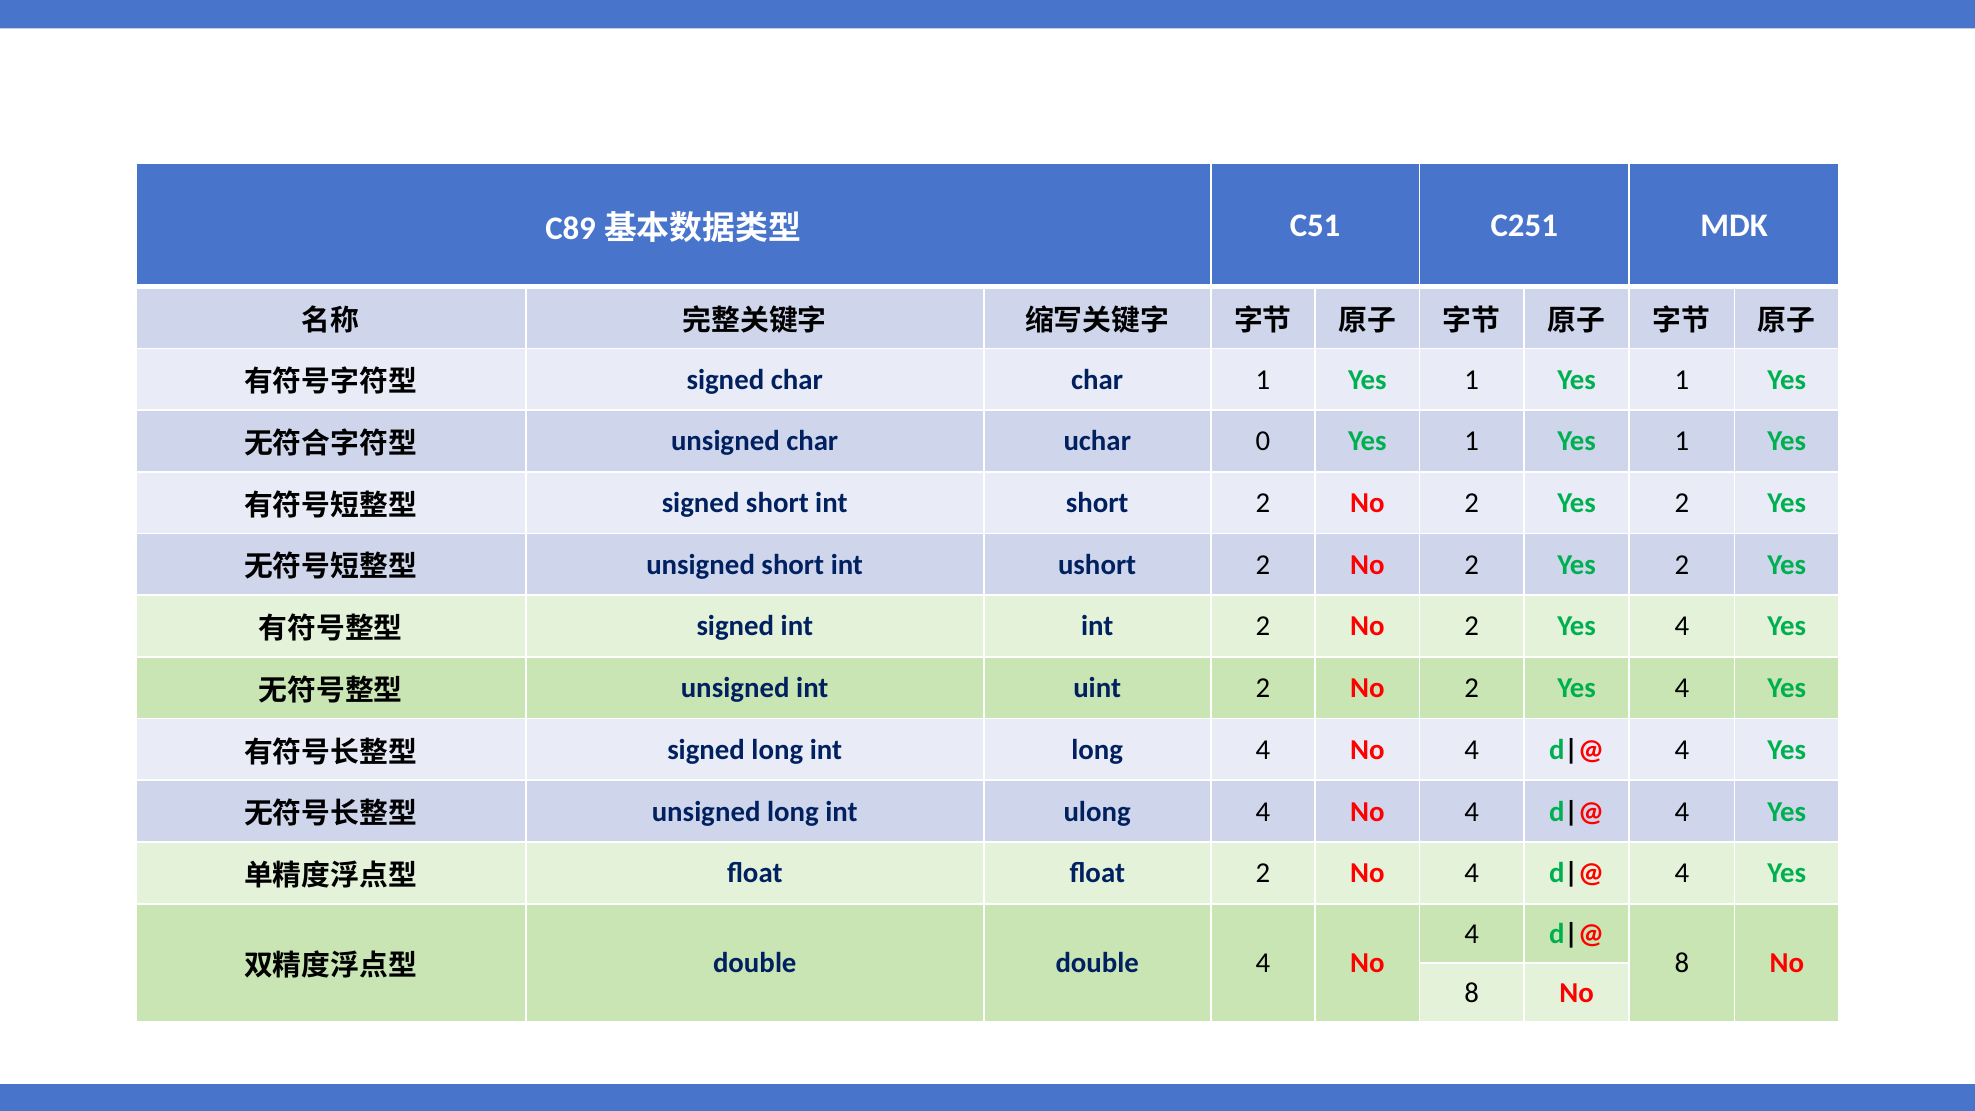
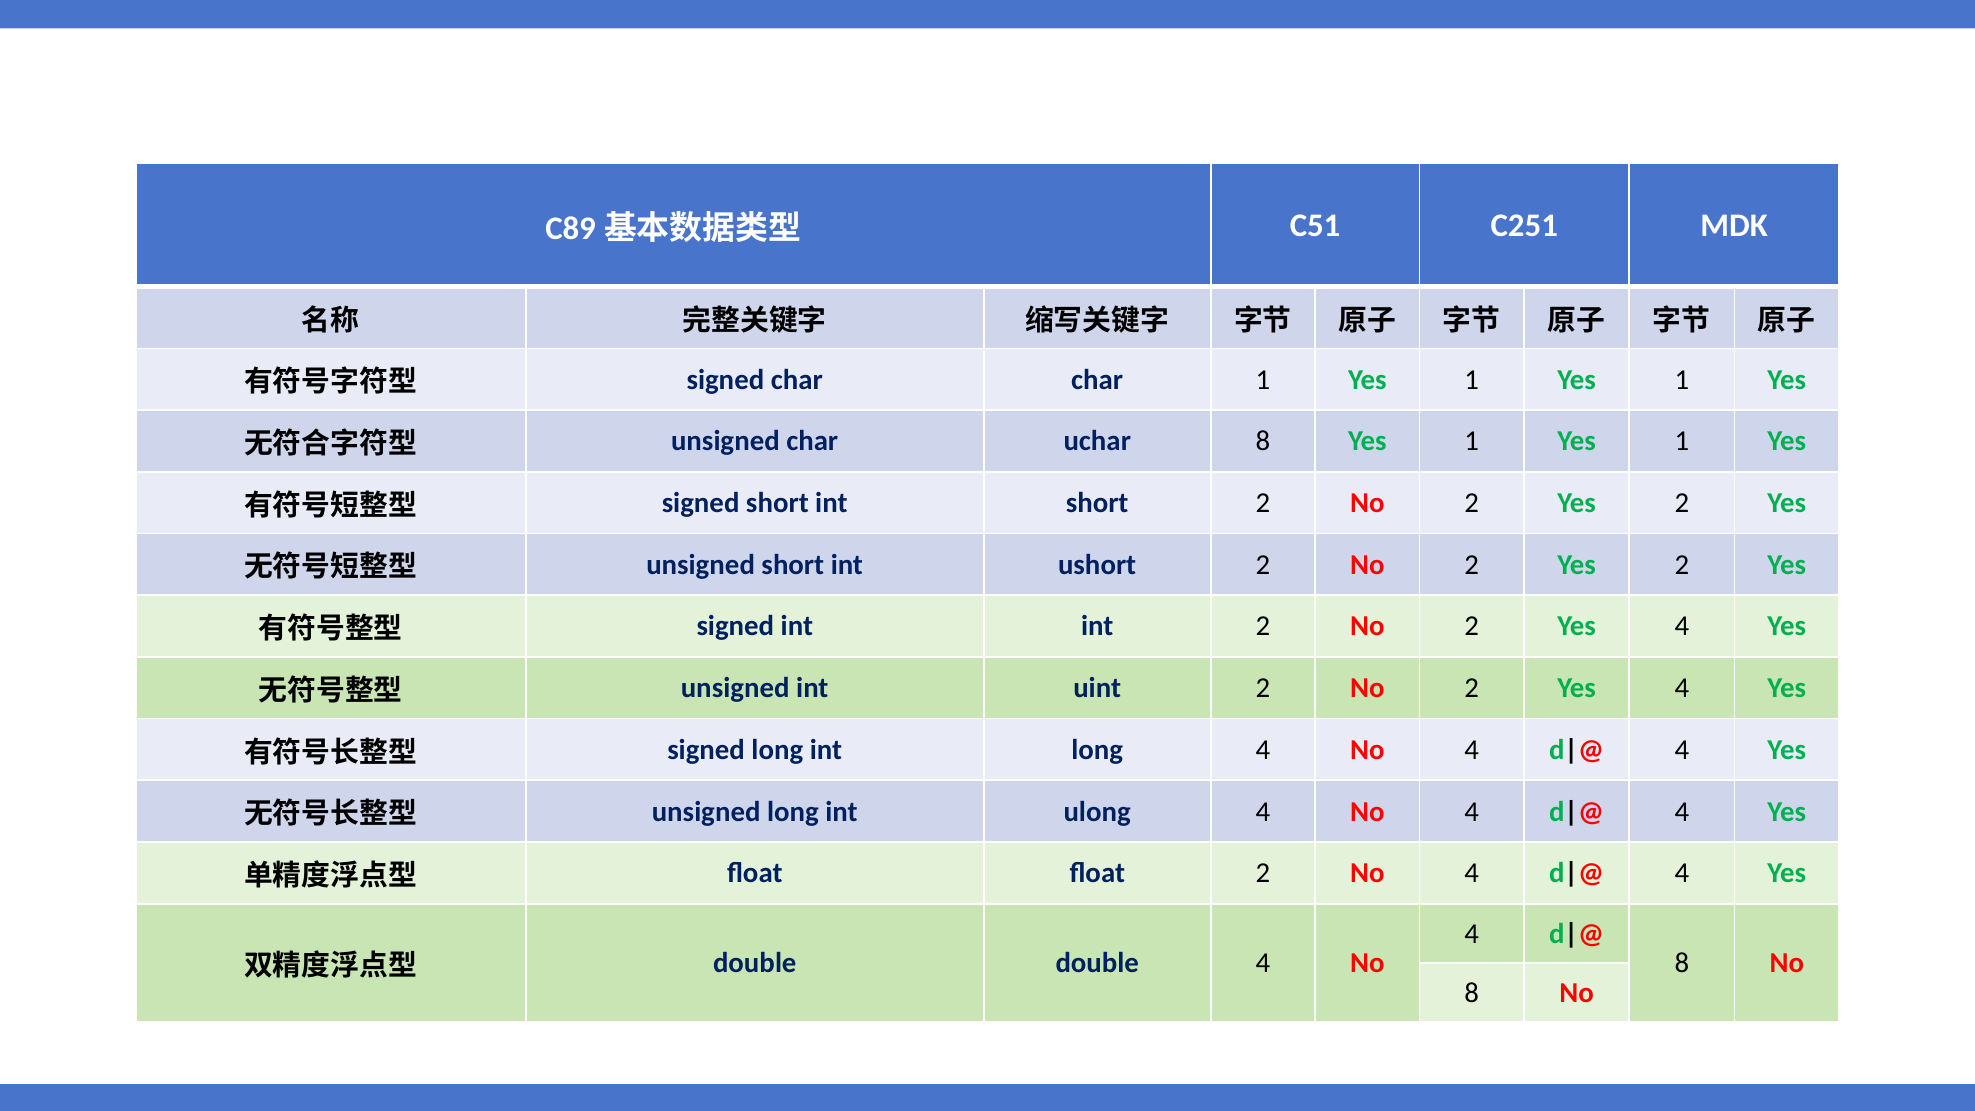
uchar 0: 0 -> 8
